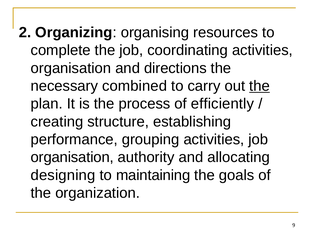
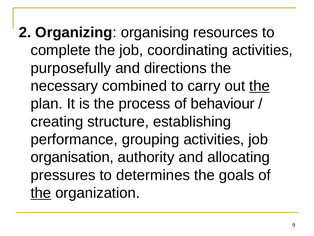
organisation at (71, 68): organisation -> purposefully
efficiently: efficiently -> behaviour
designing: designing -> pressures
maintaining: maintaining -> determines
the at (41, 193) underline: none -> present
